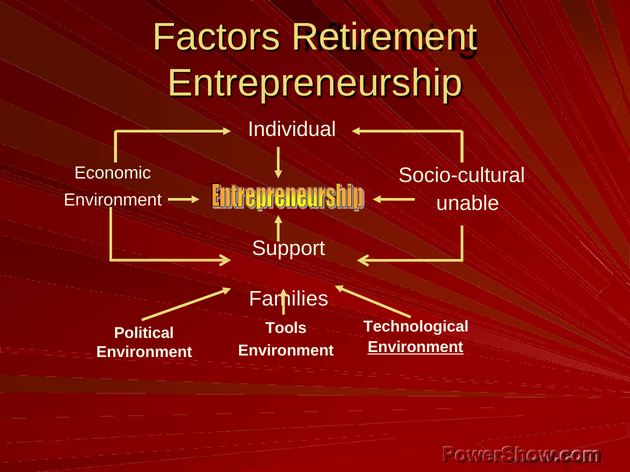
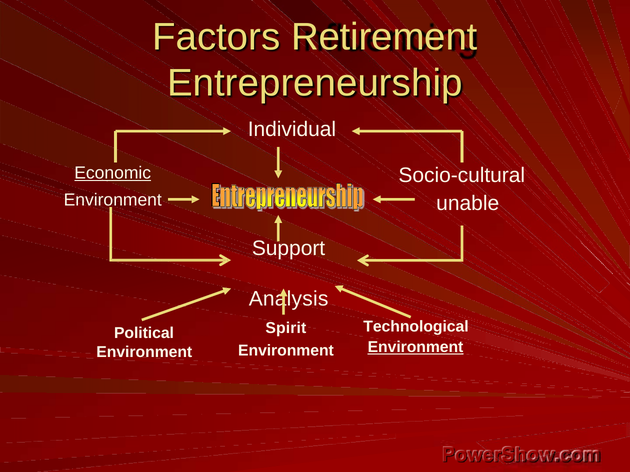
Economic underline: none -> present
Families: Families -> Analysis
Tools: Tools -> Spirit
